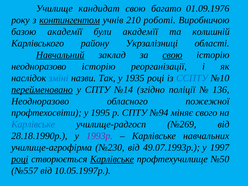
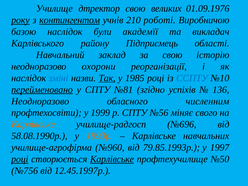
кандидат: кандидат -> дтректор
багато: багато -> великих
року underline: none -> present
базою академїї: академїї -> наслідок
колишній: колишній -> викладач
Укрзалізниці: Укрзалізниці -> Підприємець
Навчальний underline: present -> none
свою at (172, 55) underline: present -> none
неодноразово історію: історію -> охорони
Так underline: none -> present
1935: 1935 -> 1985
№14: №14 -> №81
поліції: поліції -> успіхів
пожежної: пожежної -> численним
1995: 1995 -> 1999
№94: №94 -> №56
Карлівське at (33, 124) colour: blue -> orange
№269: №269 -> №696
28.18.1990р: 28.18.1990р -> 58.08.1990р
1993р colour: purple -> orange
№230: №230 -> №960
49.07.1993р: 49.07.1993р -> 79.85.1993р
№557: №557 -> №756
10.05.1997р: 10.05.1997р -> 12.45.1997р
